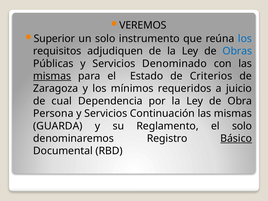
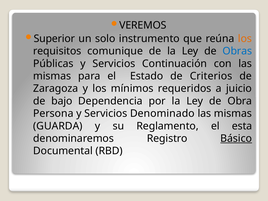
los at (245, 39) colour: blue -> orange
adjudiquen: adjudiquen -> comunique
Denominado: Denominado -> Continuación
mismas at (52, 76) underline: present -> none
cual: cual -> bajo
Continuación: Continuación -> Denominado
el solo: solo -> esta
